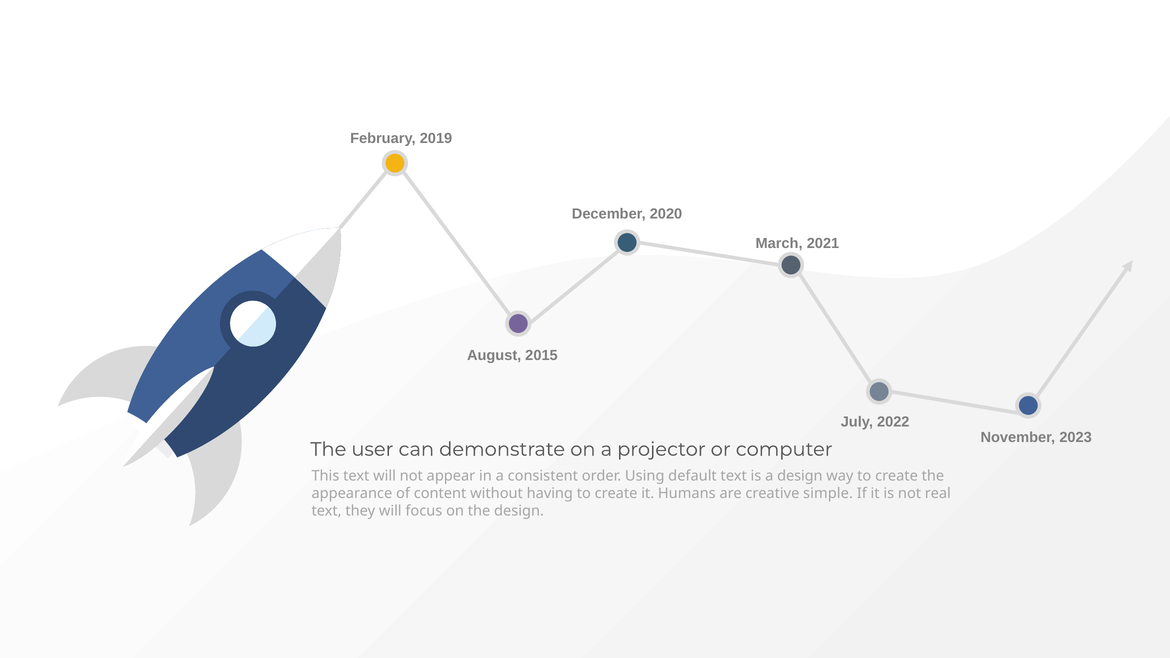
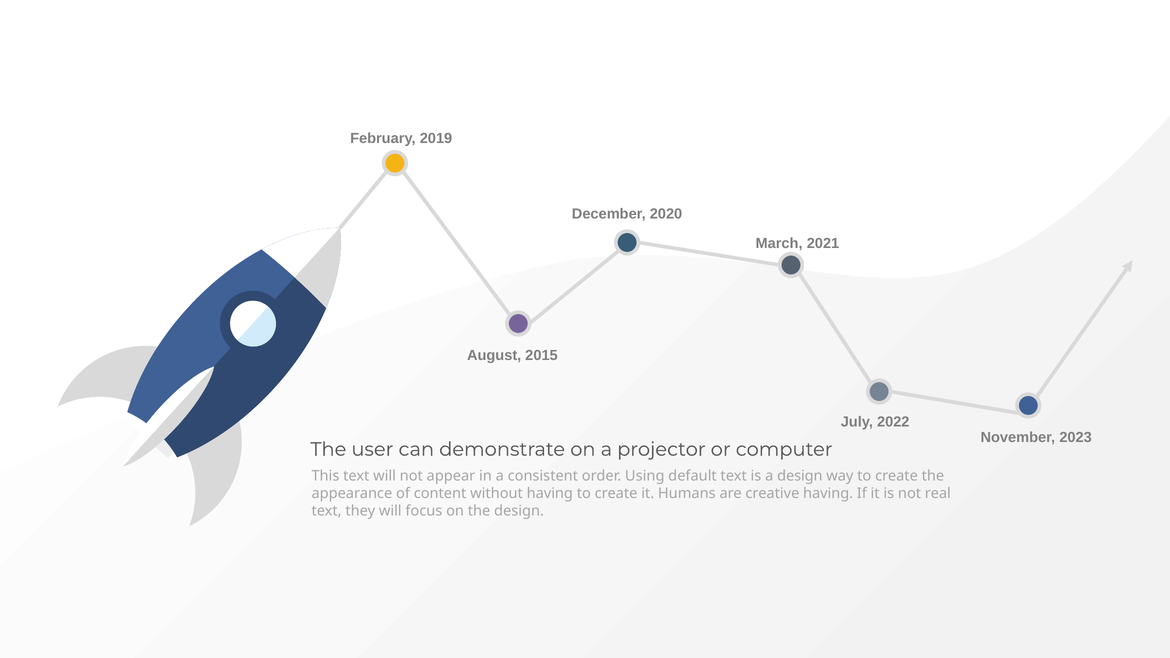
creative simple: simple -> having
